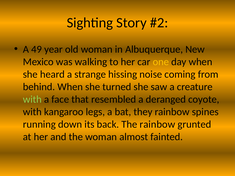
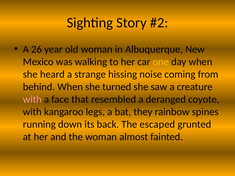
49: 49 -> 26
with at (32, 99) colour: light green -> pink
The rainbow: rainbow -> escaped
